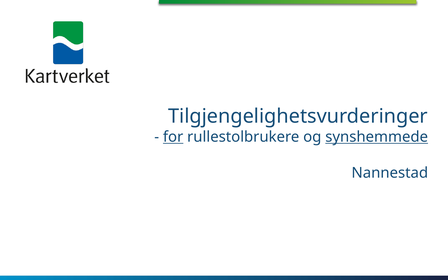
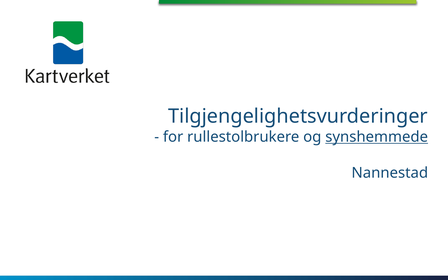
for underline: present -> none
